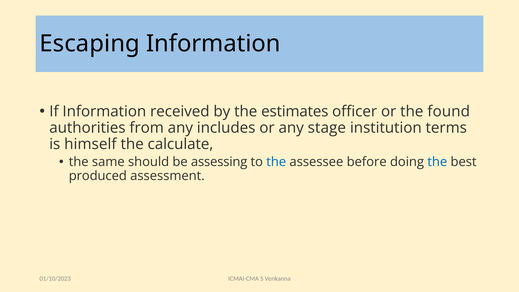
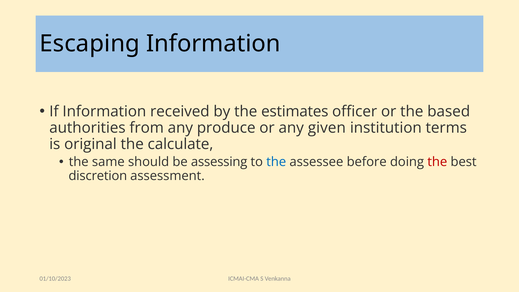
found: found -> based
includes: includes -> produce
stage: stage -> given
himself: himself -> original
the at (437, 162) colour: blue -> red
produced: produced -> discretion
